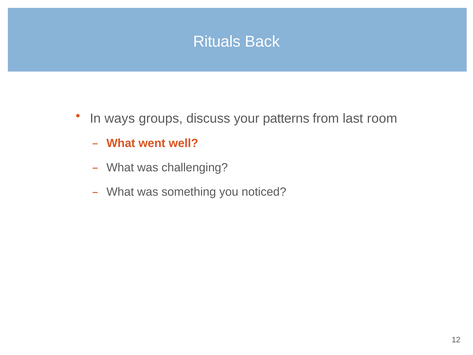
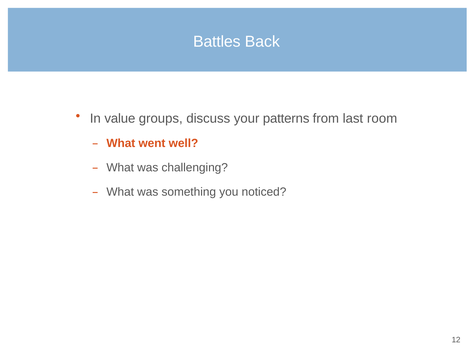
Rituals: Rituals -> Battles
ways: ways -> value
